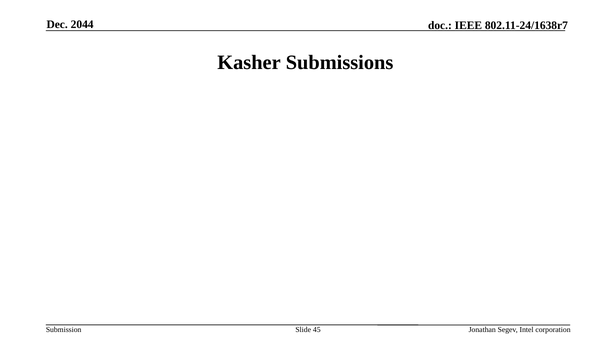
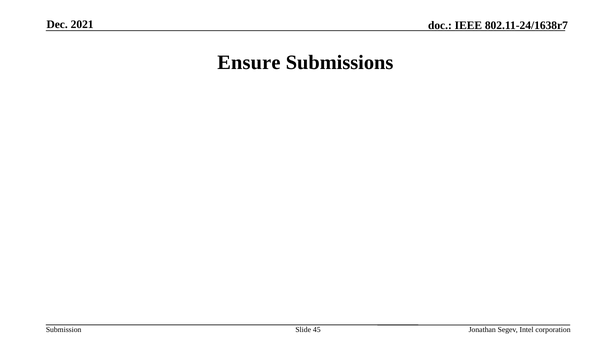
2044: 2044 -> 2021
Kasher: Kasher -> Ensure
